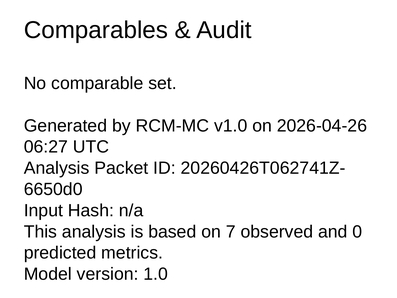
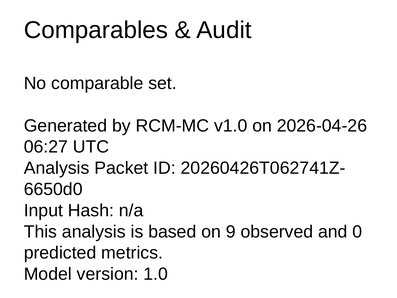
7: 7 -> 9
